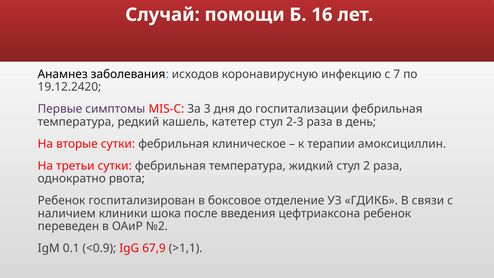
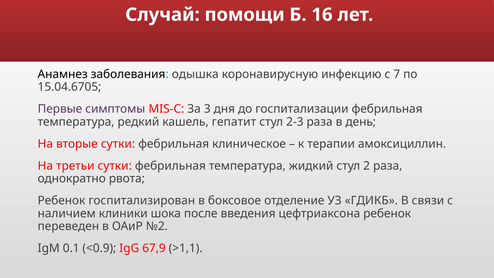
исходов: исходов -> одышка
19.12.2420: 19.12.2420 -> 15.04.6705
катетер: катетер -> гепатит
